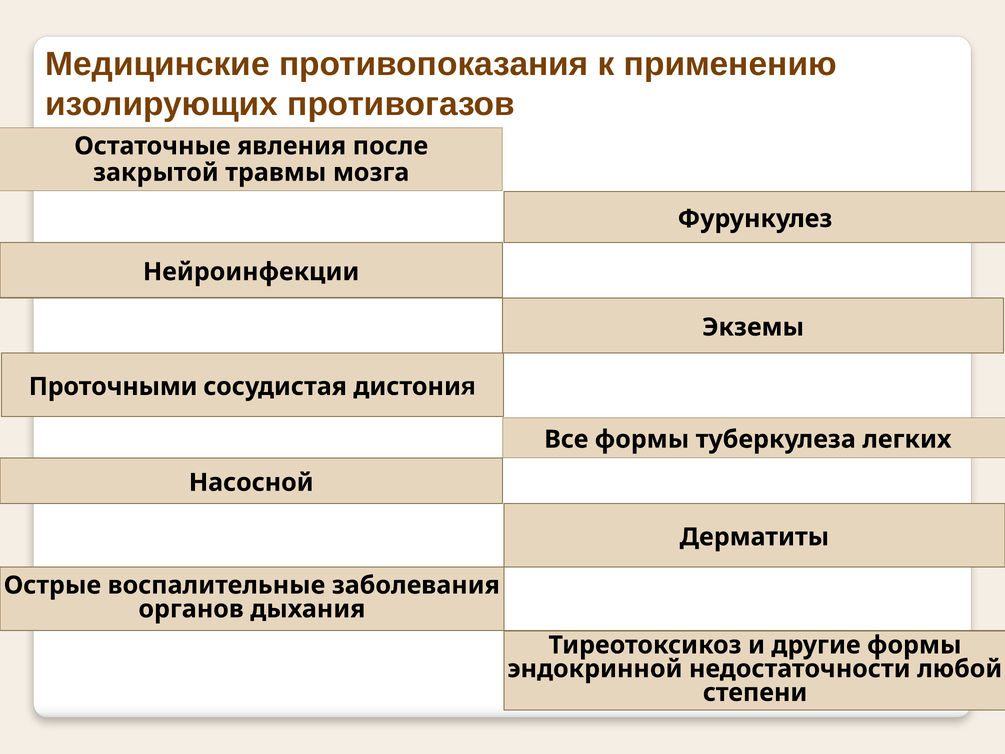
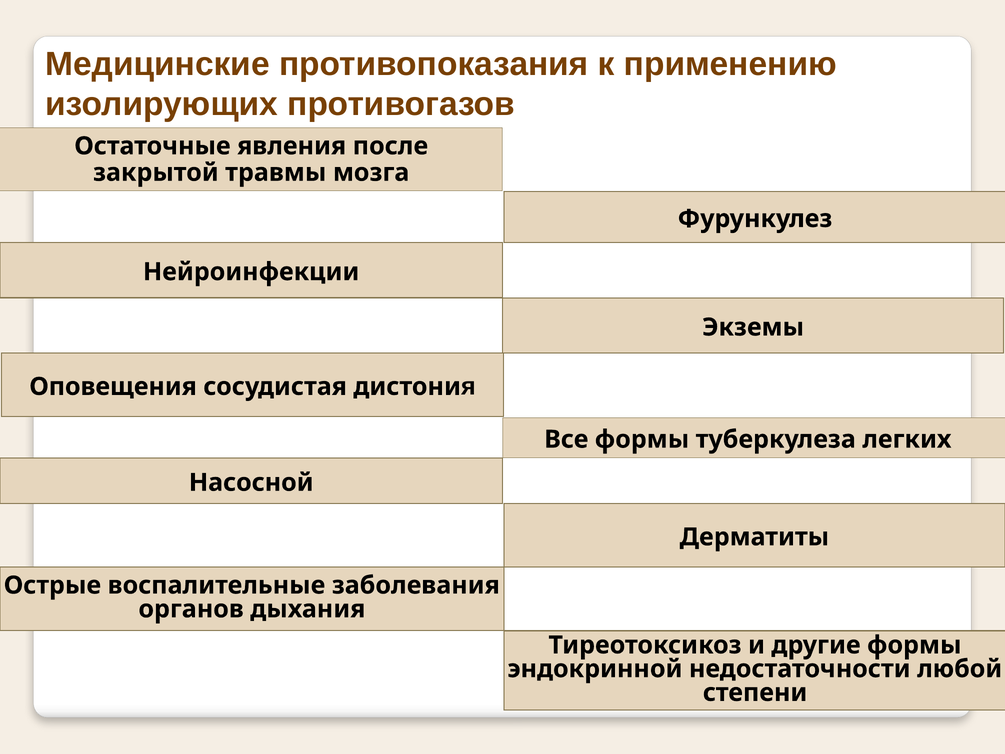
Проточными: Проточными -> Оповещения
